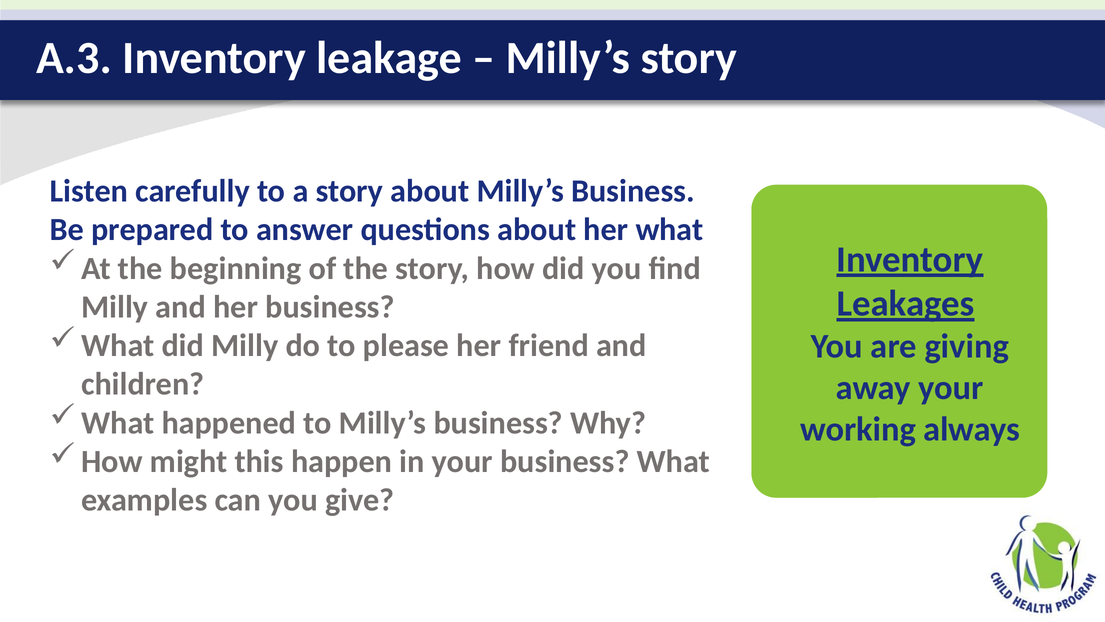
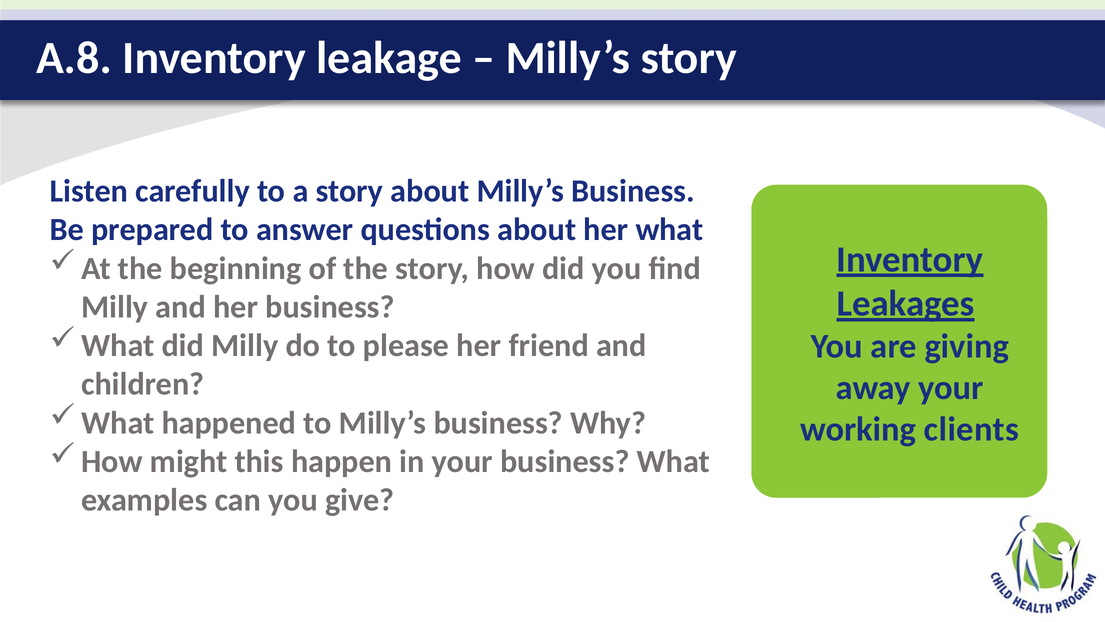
A.3: A.3 -> A.8
always: always -> clients
